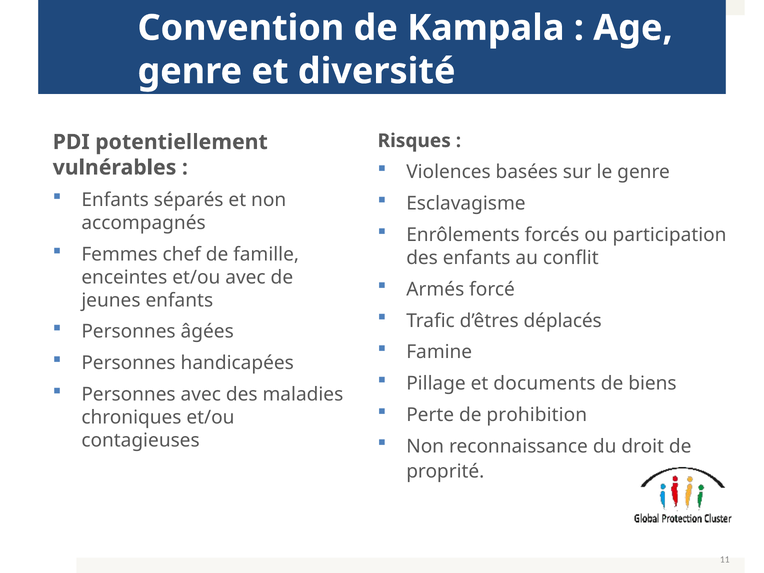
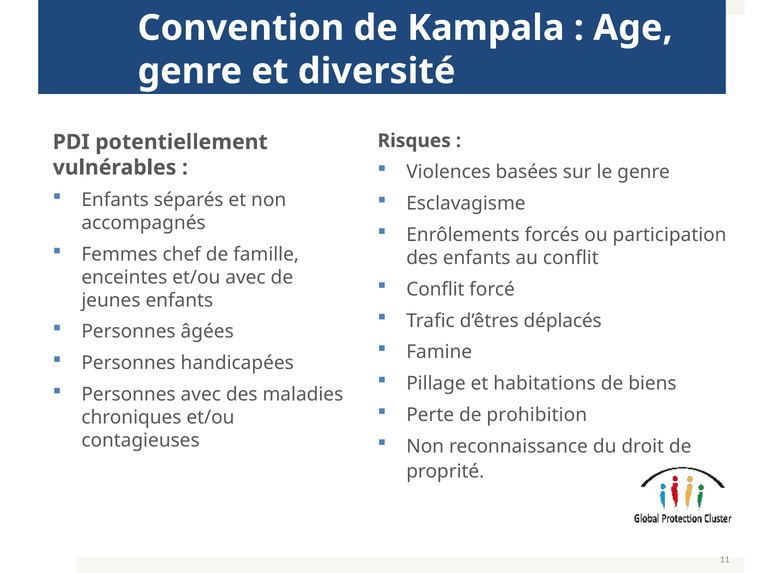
Armés at (435, 289): Armés -> Conflit
documents: documents -> habitations
